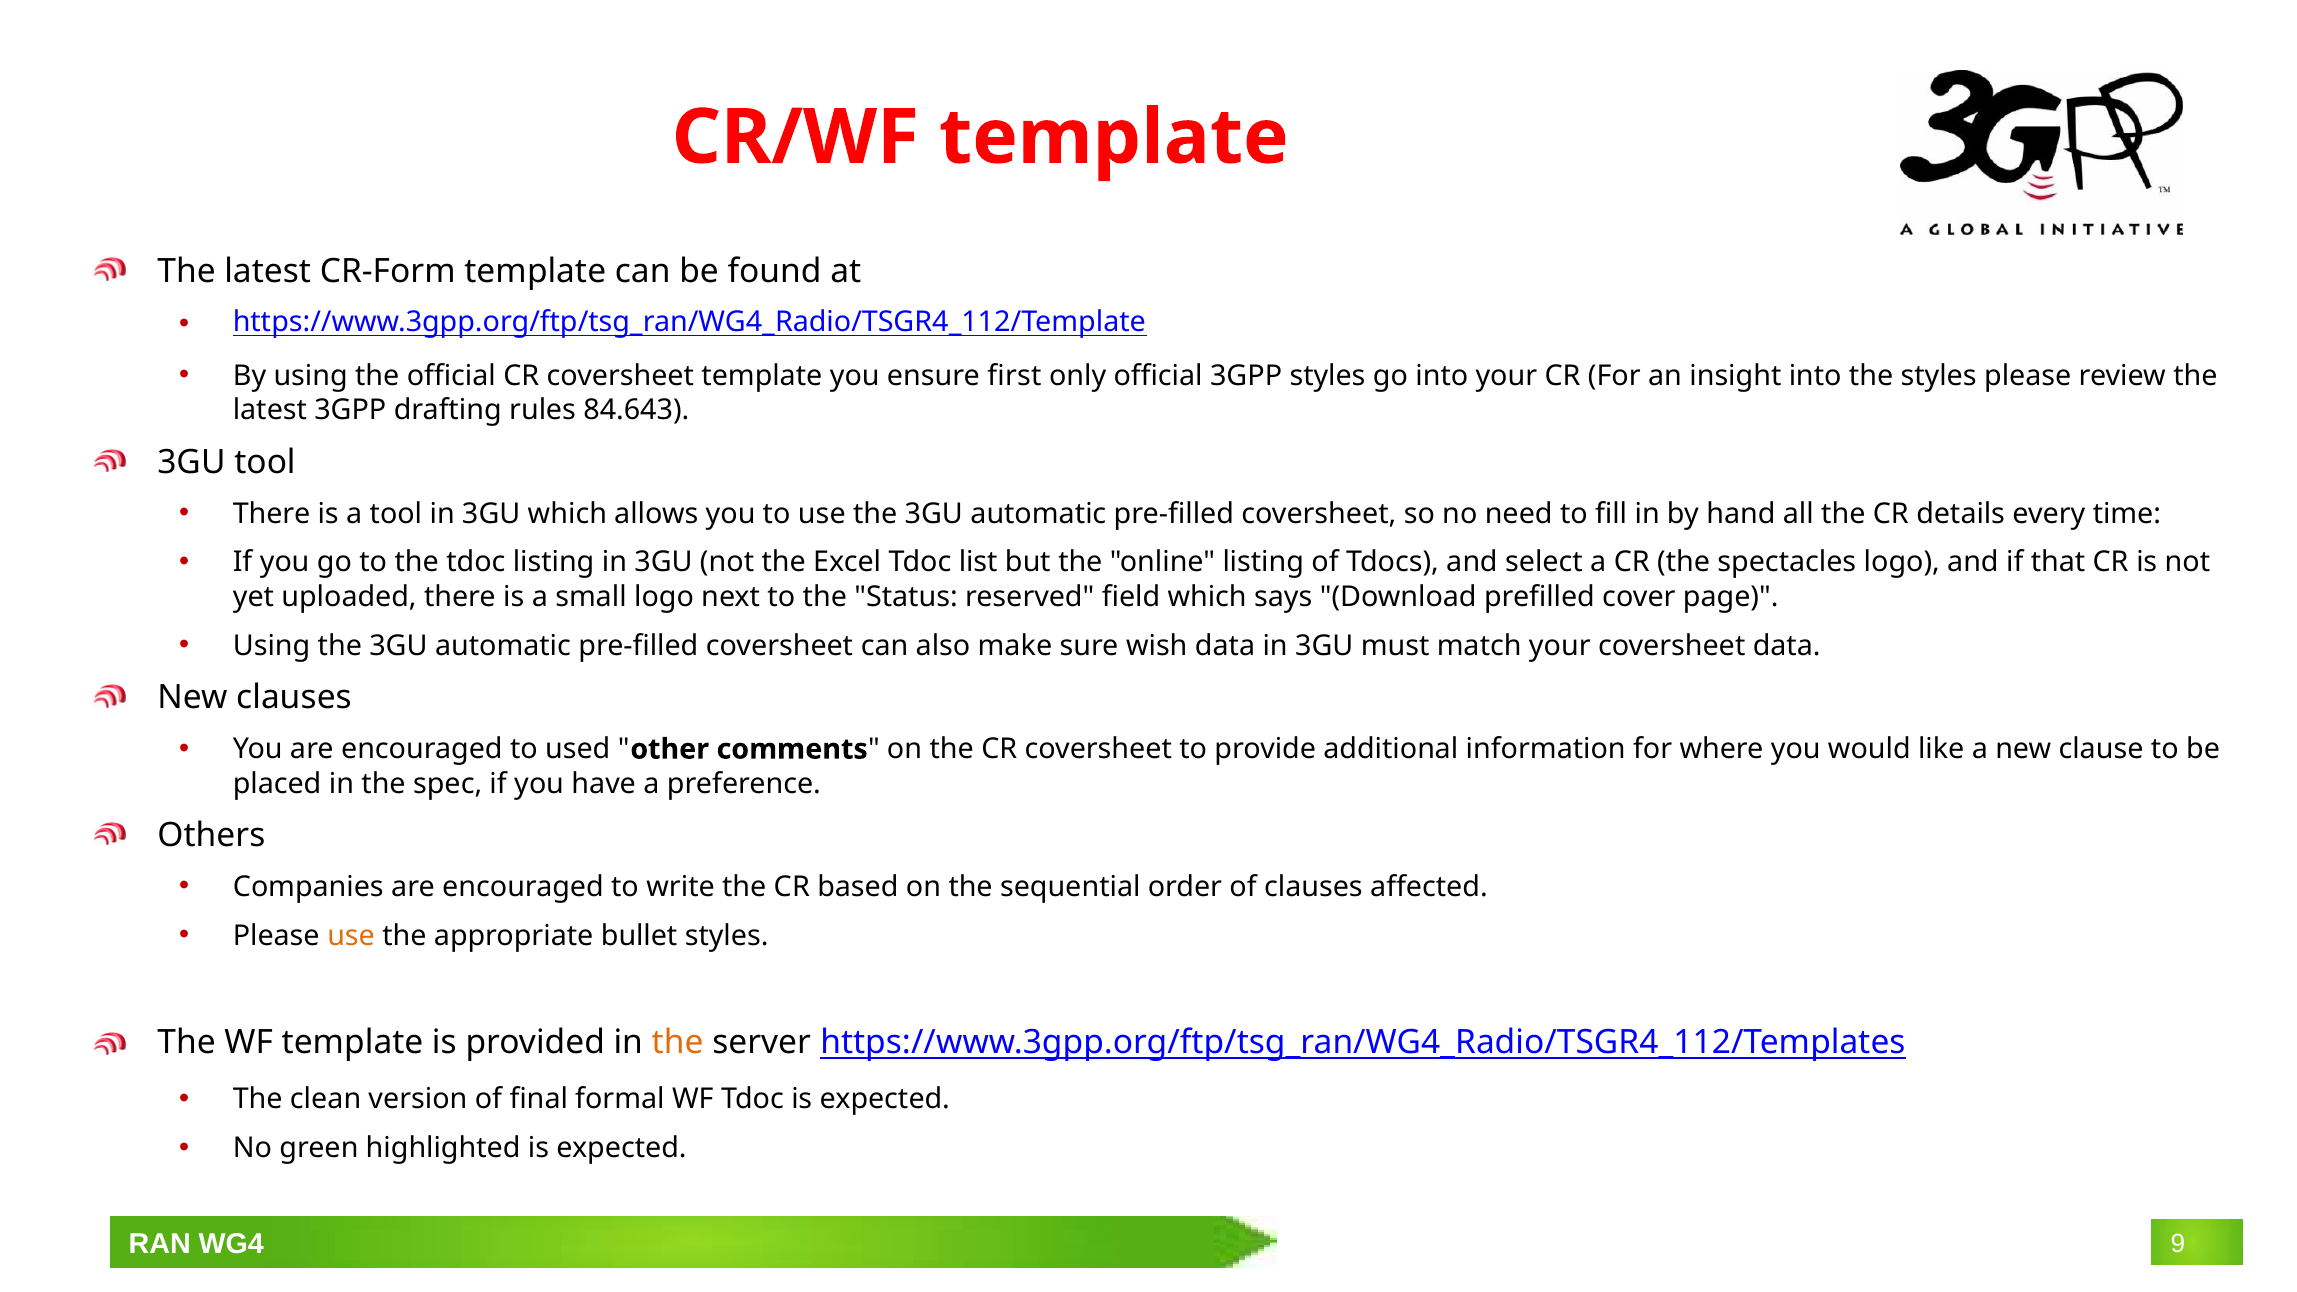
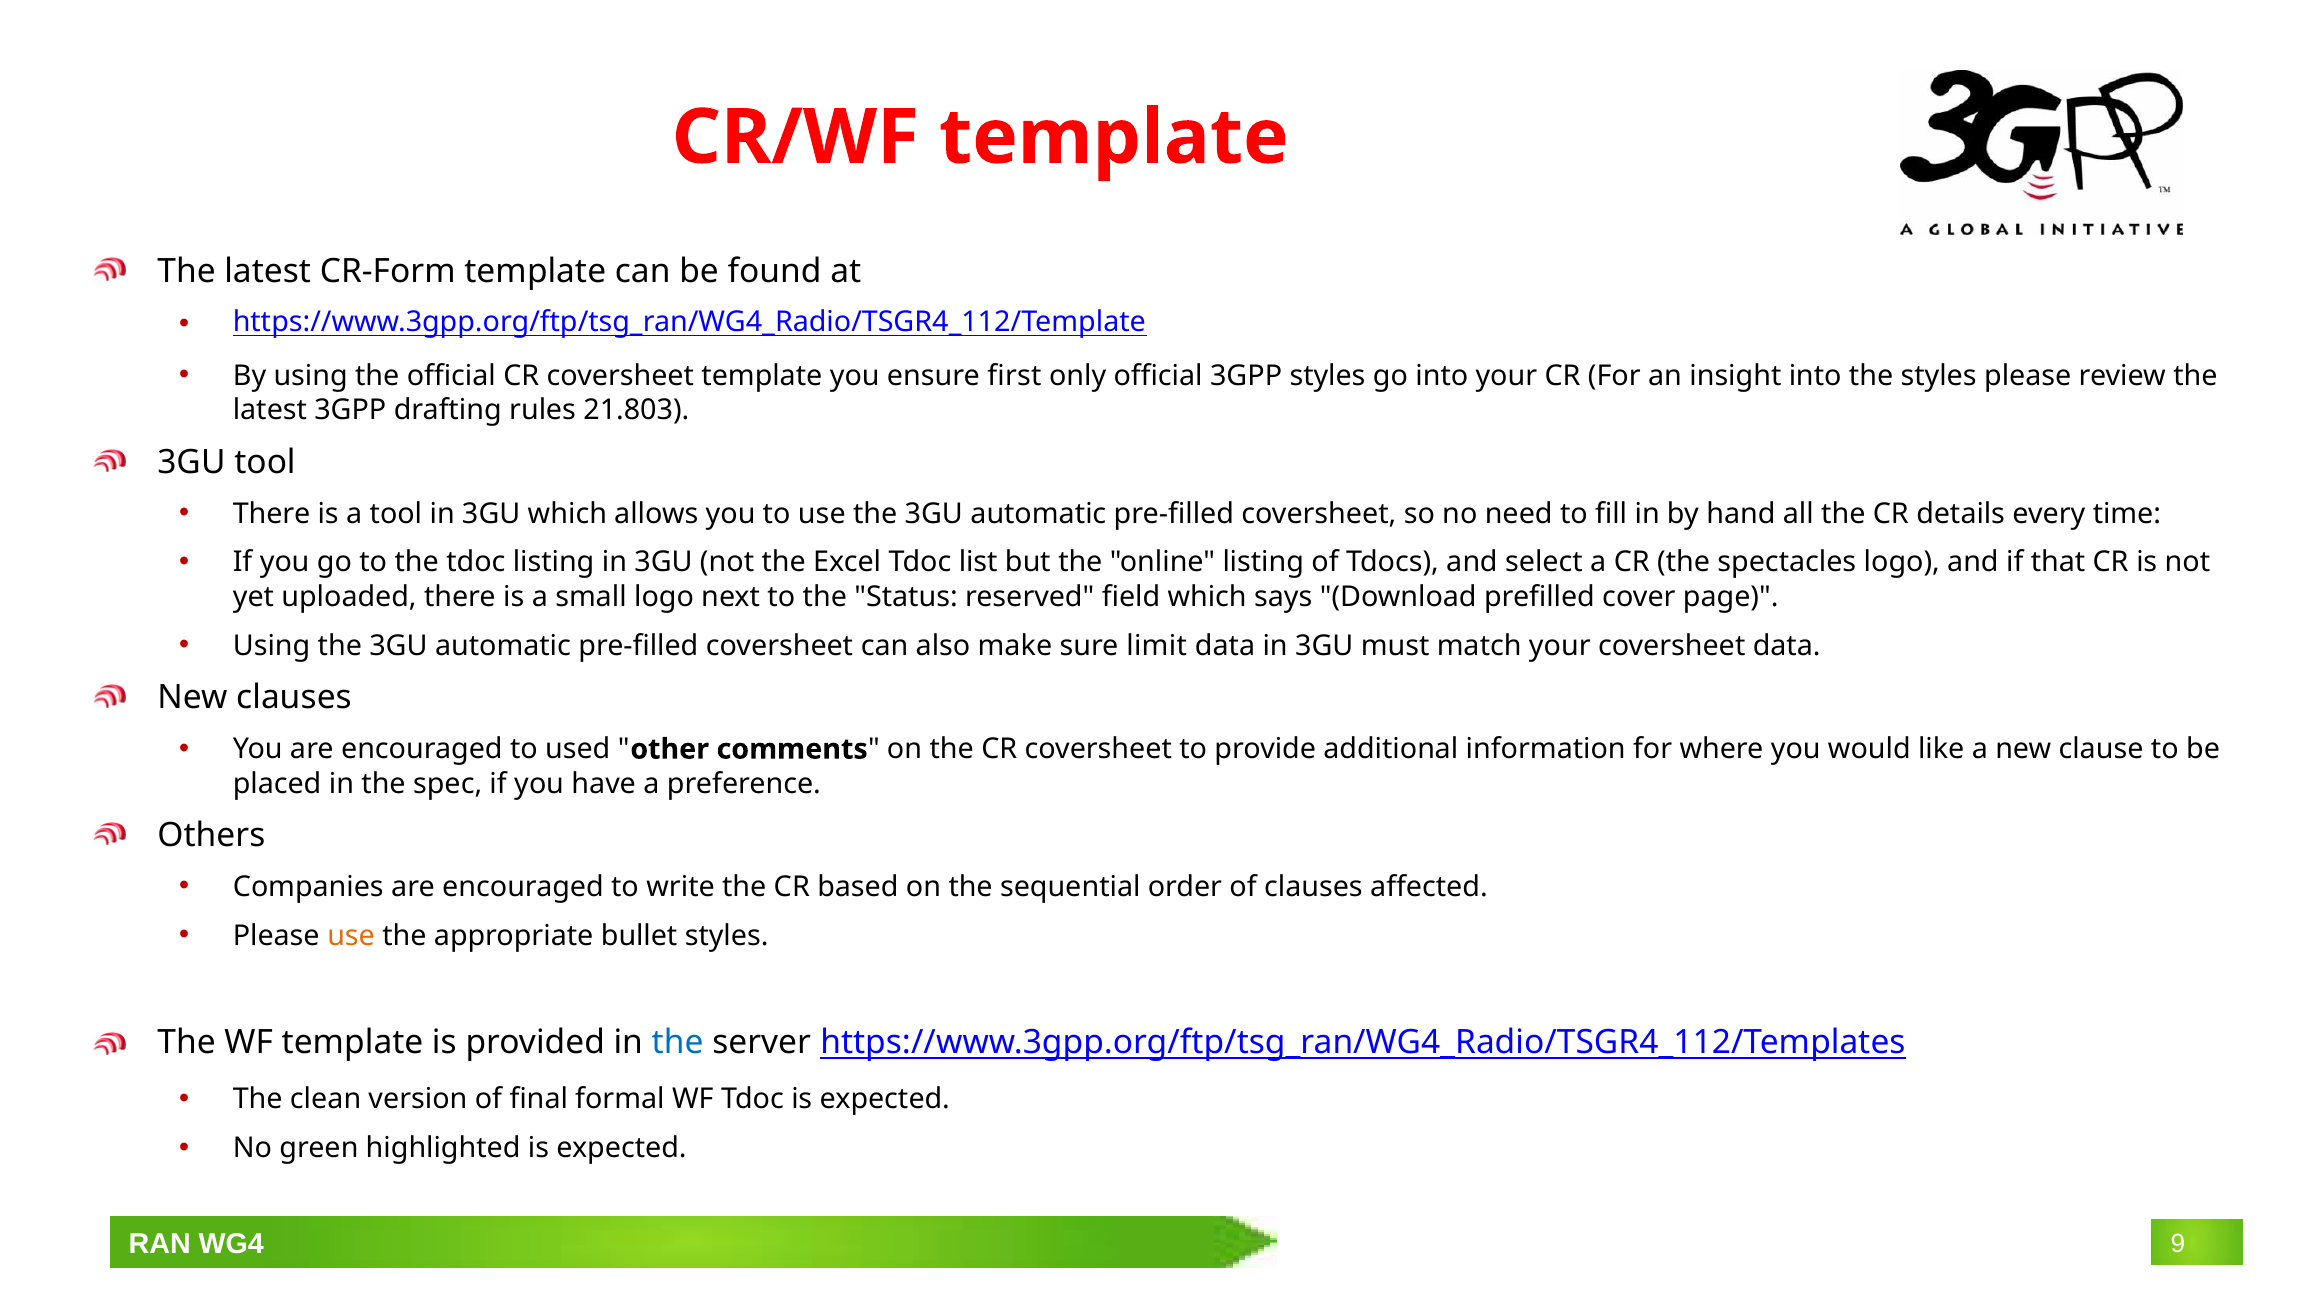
84.643: 84.643 -> 21.803
wish: wish -> limit
the at (678, 1043) colour: orange -> blue
